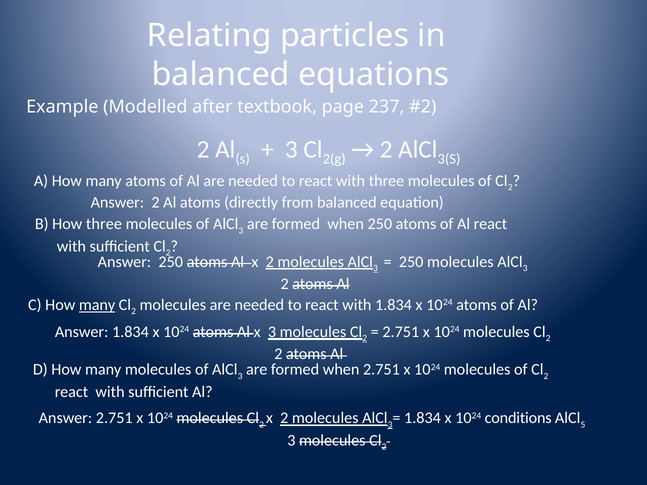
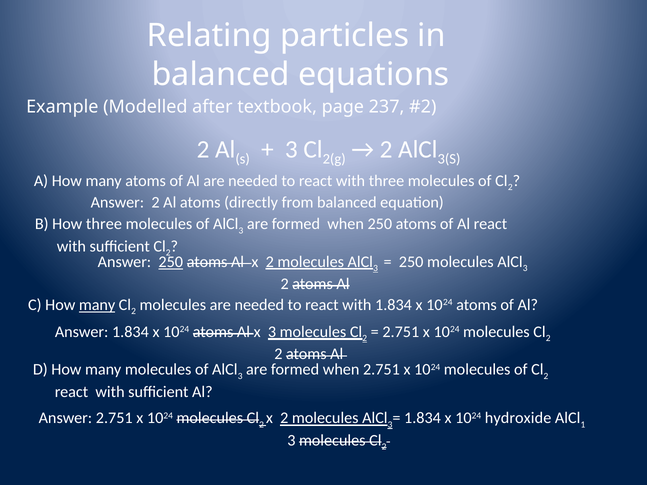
250 at (171, 262) underline: none -> present
conditions: conditions -> hydroxide
5: 5 -> 1
